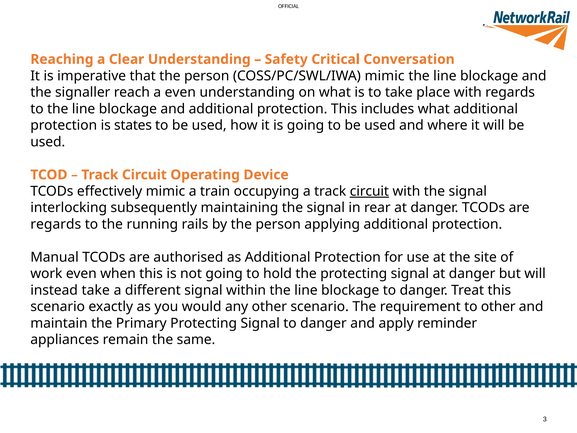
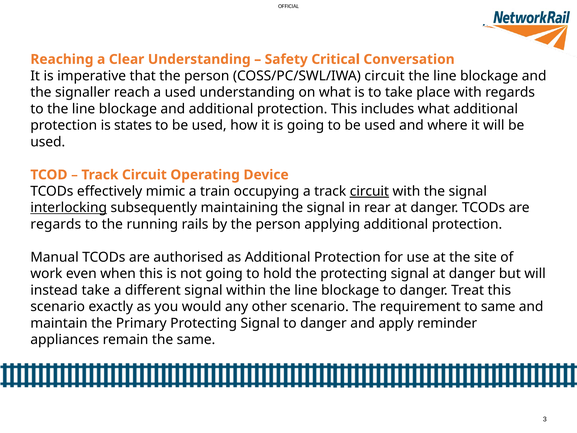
COSS/PC/SWL/IWA mimic: mimic -> circuit
a even: even -> used
interlocking underline: none -> present
to other: other -> same
